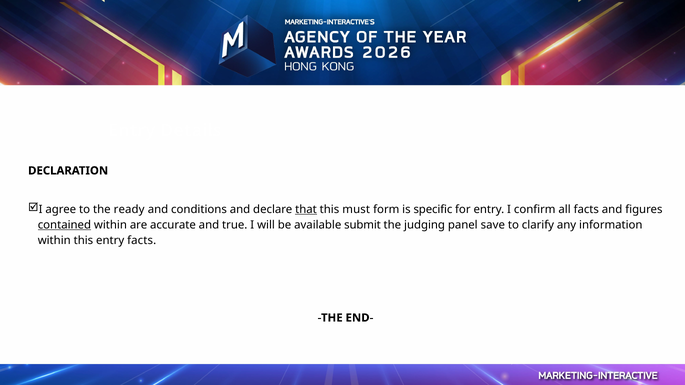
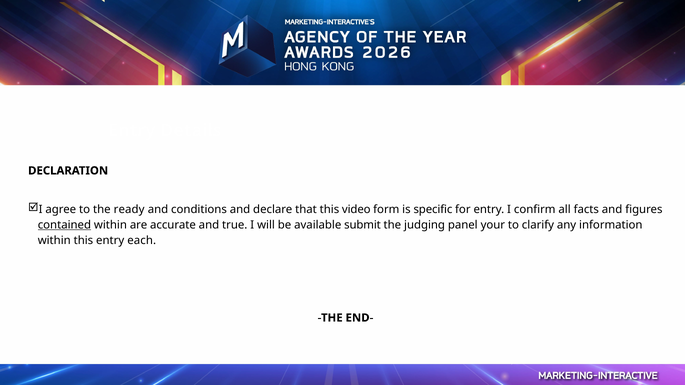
that underline: present -> none
must: must -> video
save: save -> your
entry facts: facts -> each
